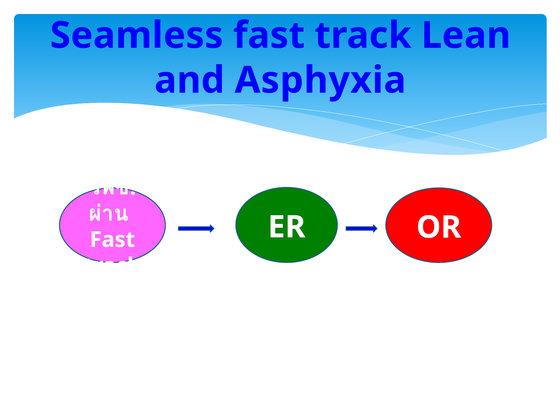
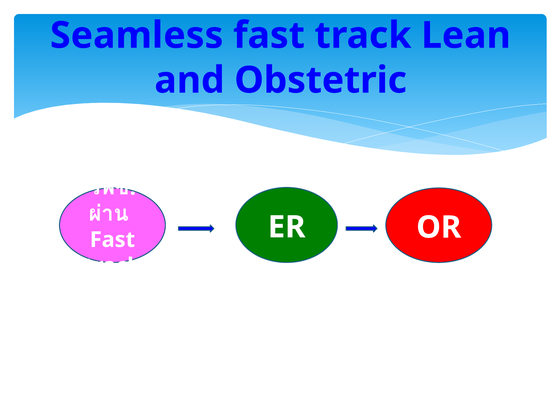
Asphyxia: Asphyxia -> Obstetric
